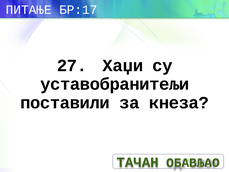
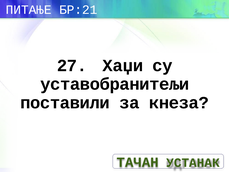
БР:17: БР:17 -> БР:21
ОБАВЉАО: ОБАВЉАО -> УСТАНАК
